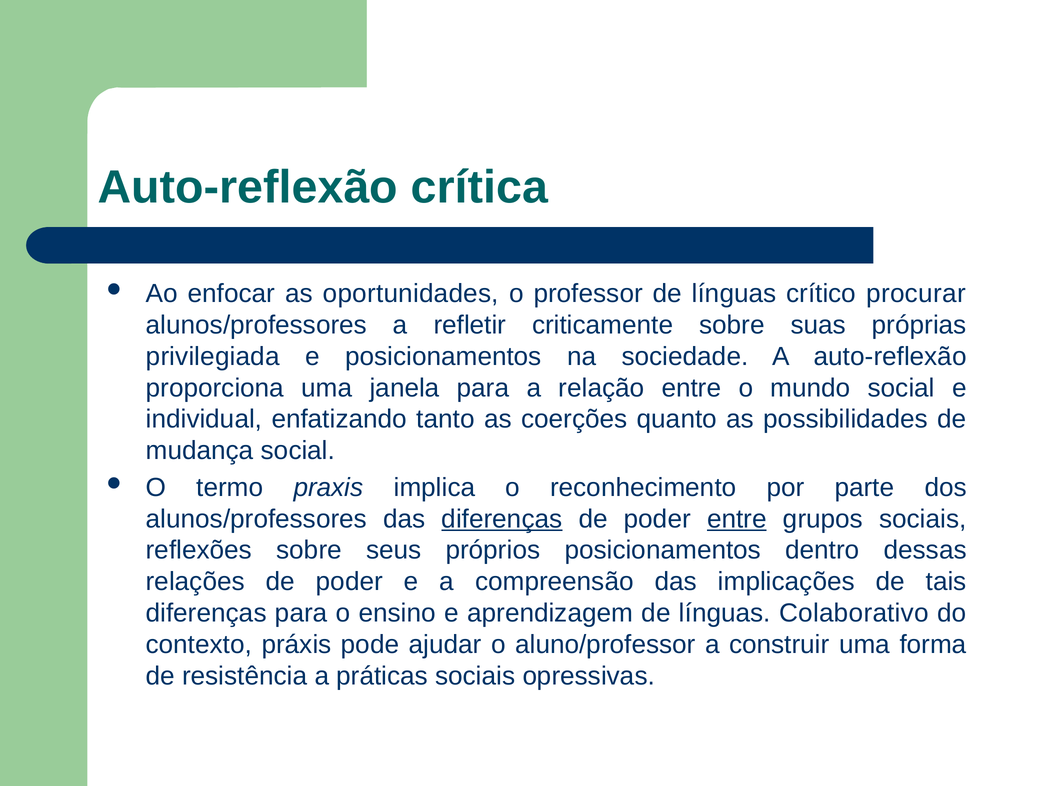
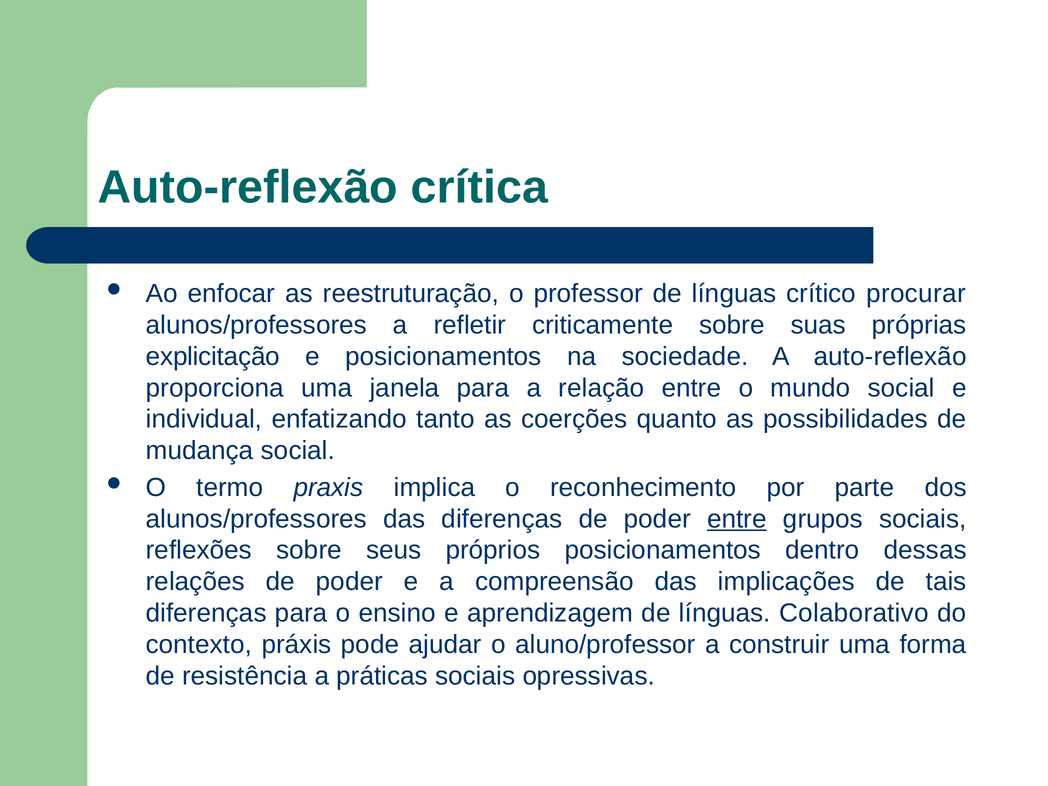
oportunidades: oportunidades -> reestruturação
privilegiada: privilegiada -> explicitação
diferenças at (502, 519) underline: present -> none
